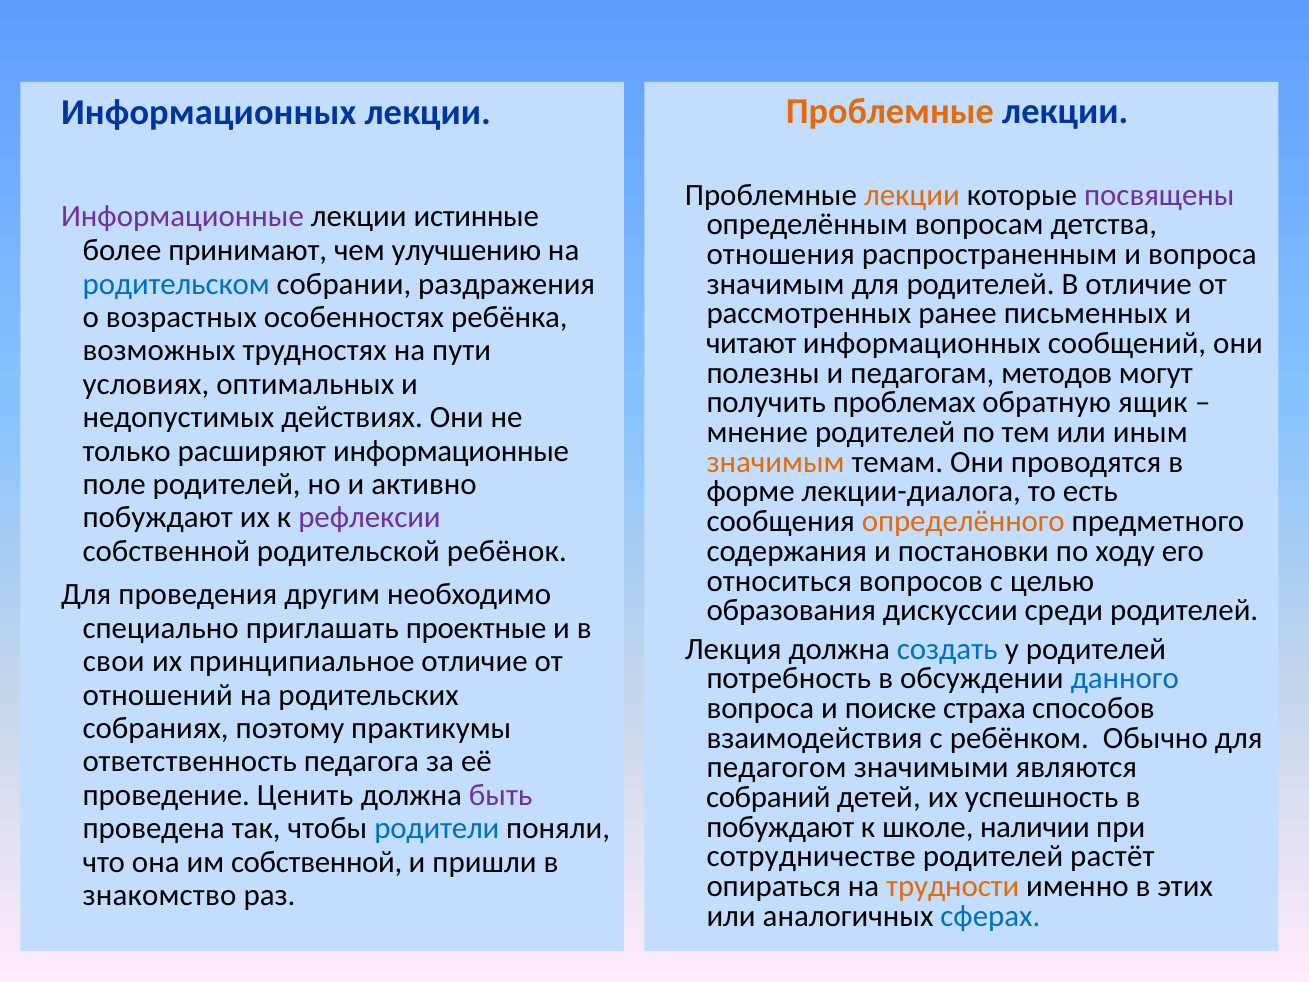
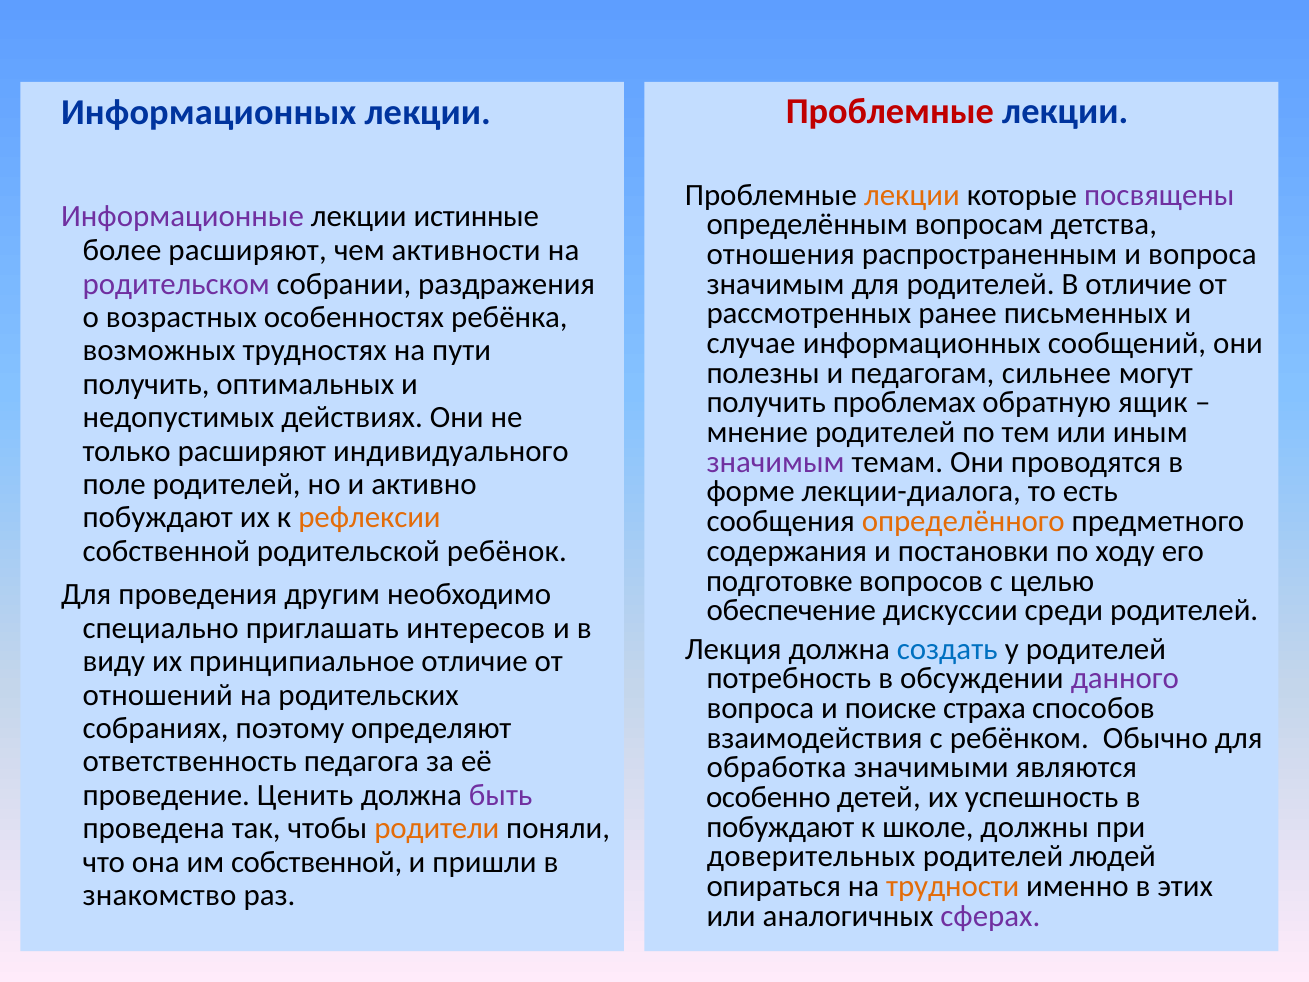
Проблемные at (890, 111) colour: orange -> red
более принимают: принимают -> расширяют
улучшению: улучшению -> активности
родительском colour: blue -> purple
читают: читают -> случае
методов: методов -> сильнее
условиях at (146, 384): условиях -> получить
расширяют информационные: информационные -> индивидуального
значимым at (776, 462) colour: orange -> purple
рефлексии colour: purple -> orange
относиться: относиться -> подготовке
образования: образования -> обеспечение
проектные: проектные -> интересов
свои: свои -> виду
данного colour: blue -> purple
практикумы: практикумы -> определяют
педагогом: педагогом -> обработка
собраний: собраний -> особенно
наличии: наличии -> должны
родители colour: blue -> orange
сотрудничестве: сотрудничестве -> доверительных
растёт: растёт -> людей
сферах colour: blue -> purple
